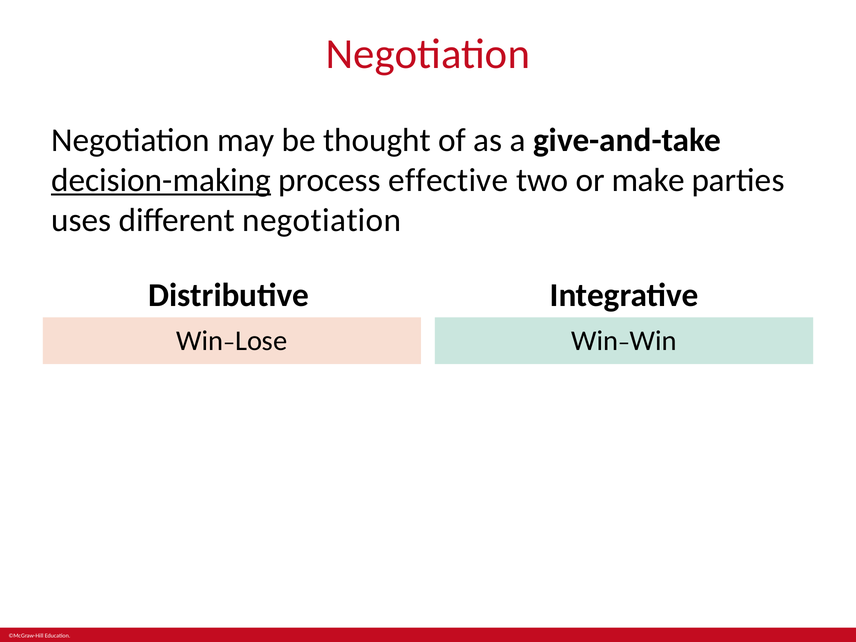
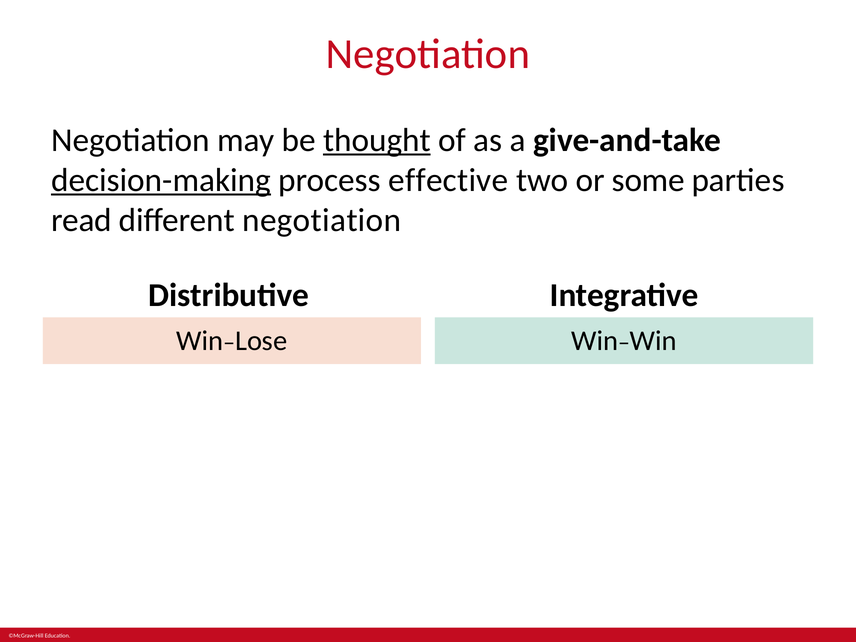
thought underline: none -> present
make: make -> some
uses: uses -> read
